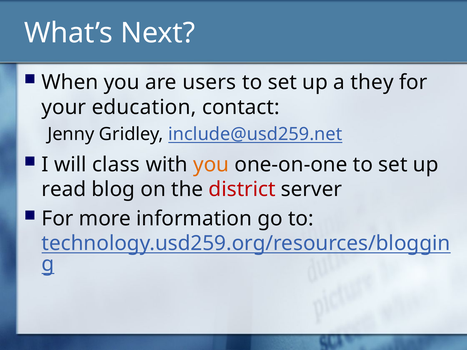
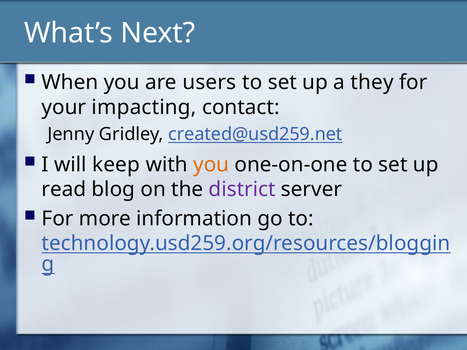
education: education -> impacting
include@usd259.net: include@usd259.net -> created@usd259.net
class: class -> keep
district colour: red -> purple
